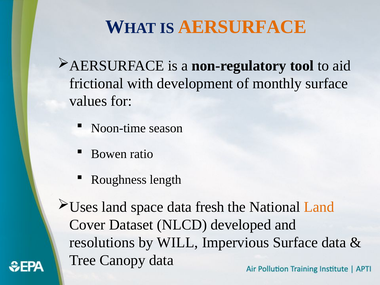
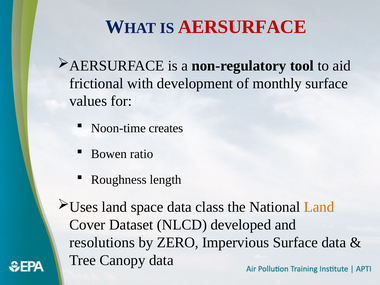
AERSURFACE colour: orange -> red
season: season -> creates
fresh: fresh -> class
WILL: WILL -> ZERO
